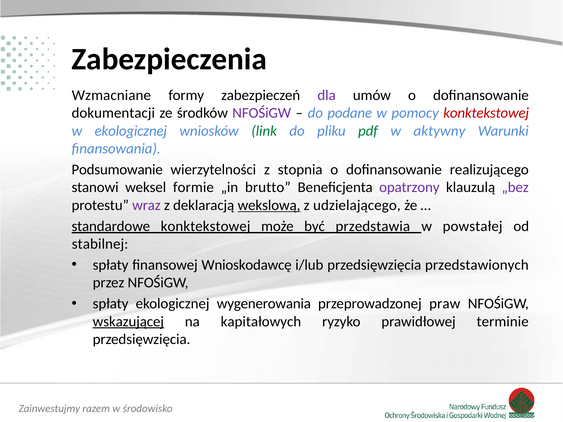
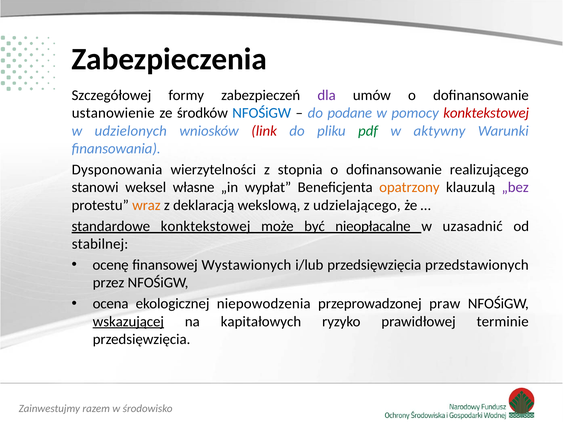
Wzmacniane: Wzmacniane -> Szczegółowej
dokumentacji: dokumentacji -> ustanowienie
NFOŚiGW at (262, 113) colour: purple -> blue
w ekologicznej: ekologicznej -> udzielonych
link colour: green -> red
Podsumowanie: Podsumowanie -> Dysponowania
formie: formie -> własne
brutto: brutto -> wypłat
opatrzony colour: purple -> orange
wraz colour: purple -> orange
wekslową underline: present -> none
przedstawia: przedstawia -> nieopłacalne
powstałej: powstałej -> uzasadnić
spłaty at (111, 265): spłaty -> ocenę
Wnioskodawcę: Wnioskodawcę -> Wystawionych
spłaty at (111, 304): spłaty -> ocena
wygenerowania: wygenerowania -> niepowodzenia
